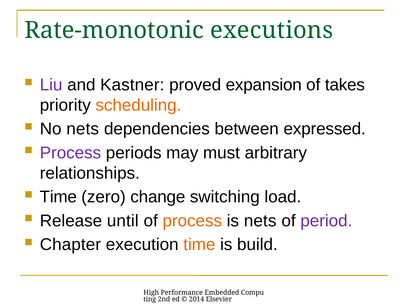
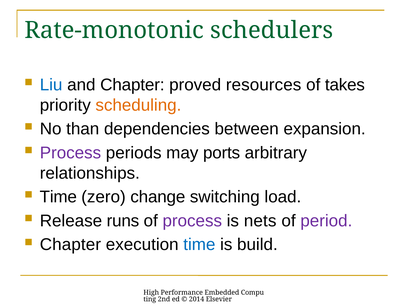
executions: executions -> schedulers
Liu colour: purple -> blue
and Kastner: Kastner -> Chapter
expansion: expansion -> resources
No nets: nets -> than
expressed: expressed -> expansion
must: must -> ports
until: until -> runs
process at (192, 221) colour: orange -> purple
time at (199, 245) colour: orange -> blue
